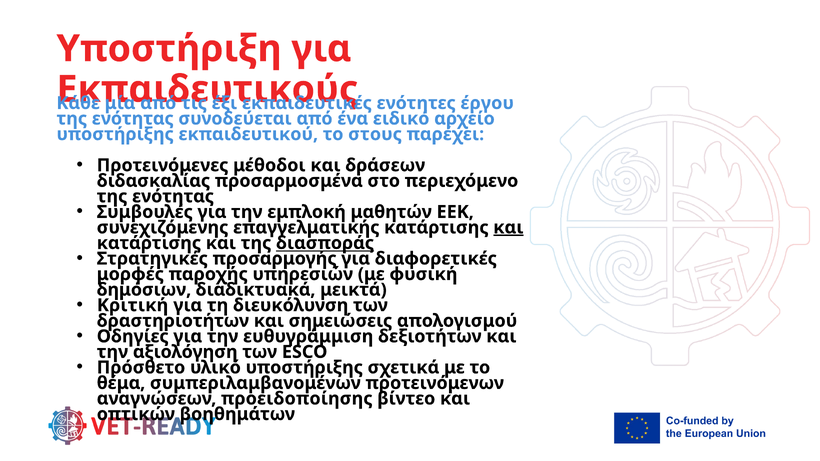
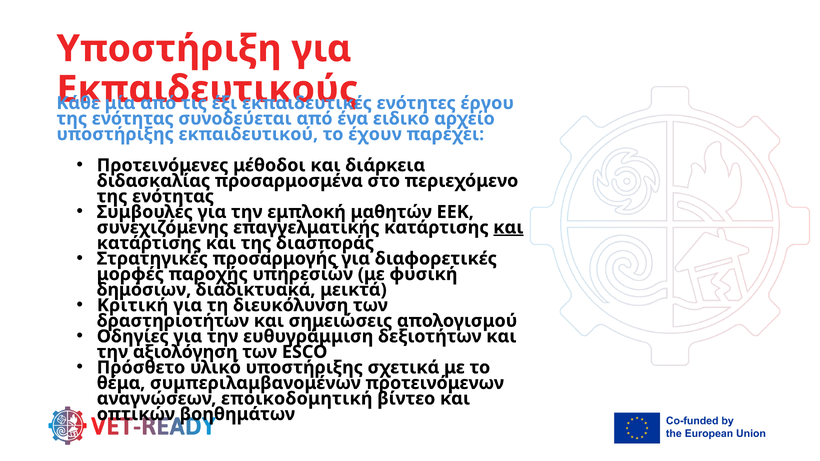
στους: στους -> έχουν
δράσεων: δράσεων -> διάρκεια
διασποράς underline: present -> none
προειδοποίησης: προειδοποίησης -> εποικοδομητική
